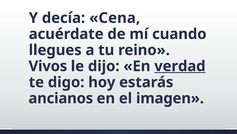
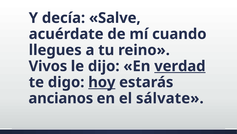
Cena: Cena -> Salve
hoy underline: none -> present
imagen: imagen -> sálvate
